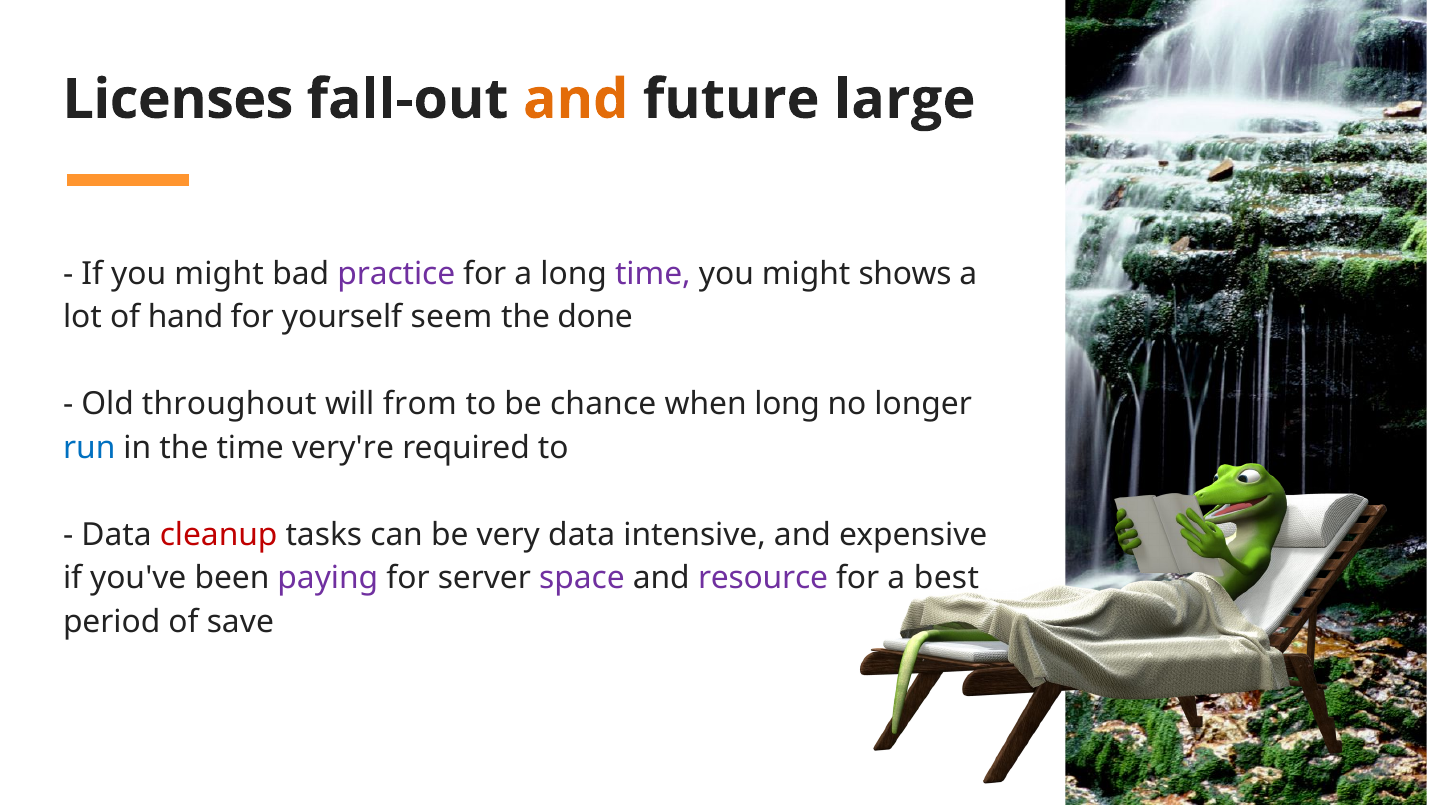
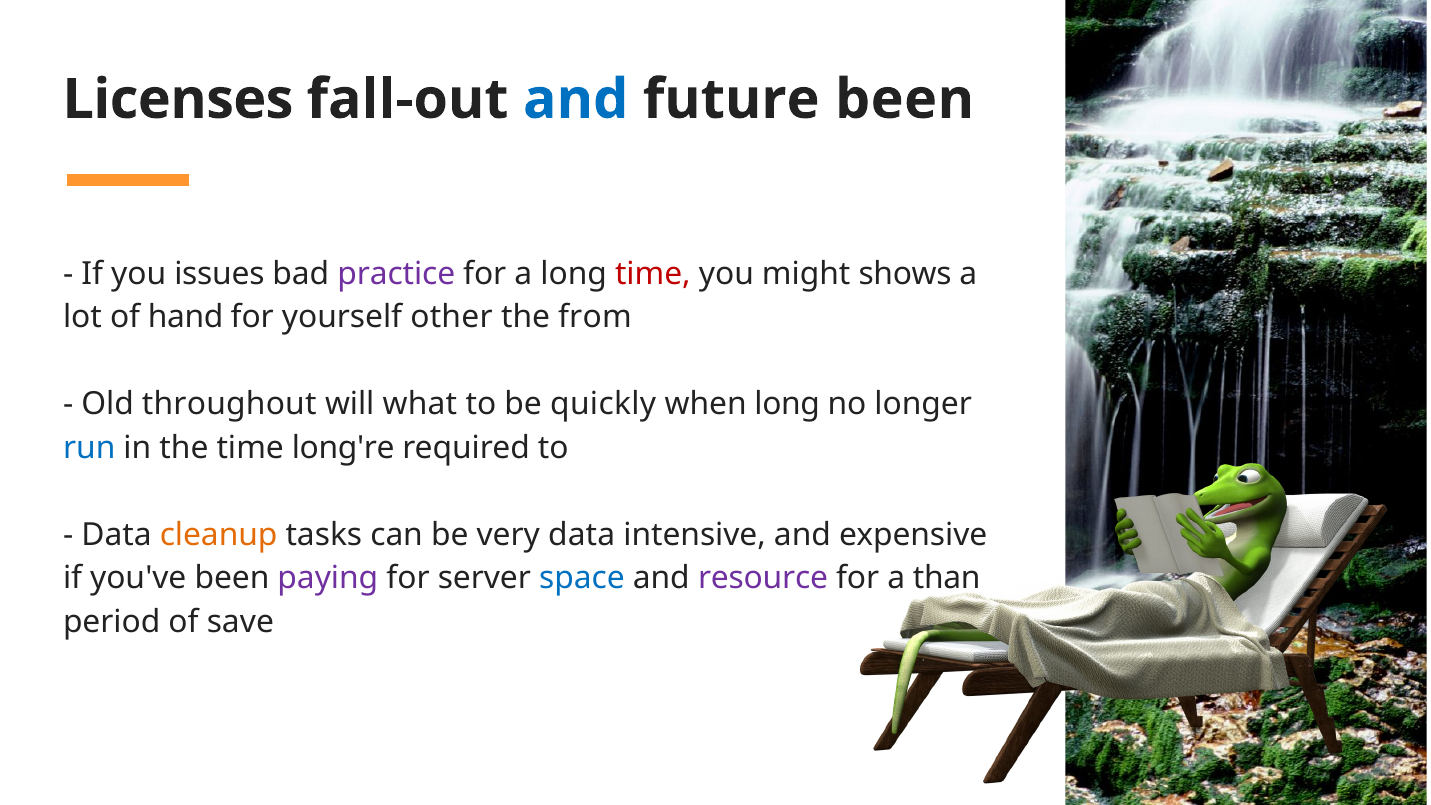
and at (576, 99) colour: orange -> blue
future large: large -> been
If you might: might -> issues
time at (653, 274) colour: purple -> red
seem: seem -> other
done: done -> from
from: from -> what
chance: chance -> quickly
very're: very're -> long're
cleanup colour: red -> orange
space colour: purple -> blue
best: best -> than
